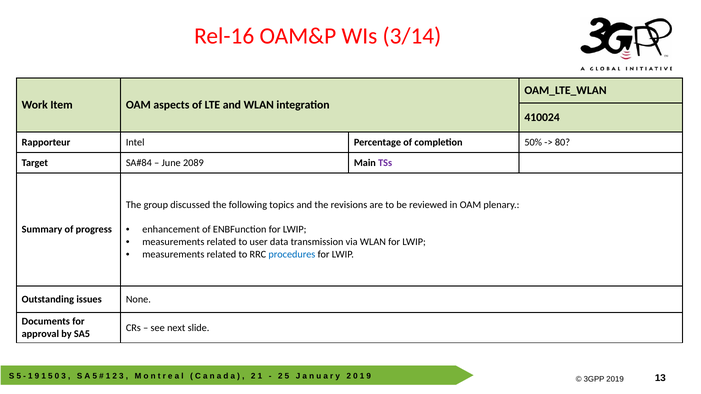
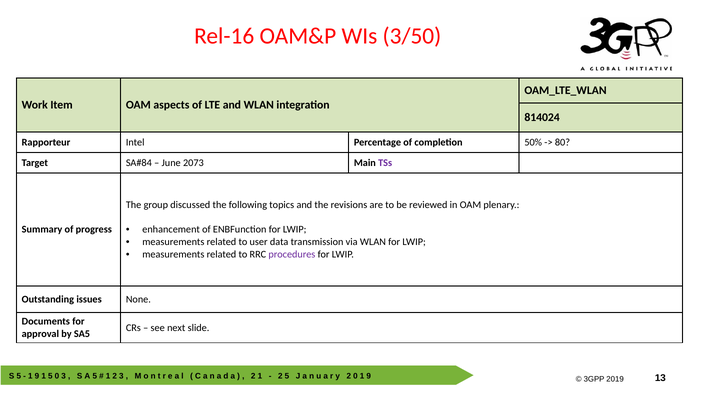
3/14: 3/14 -> 3/50
410024: 410024 -> 814024
2089: 2089 -> 2073
procedures colour: blue -> purple
